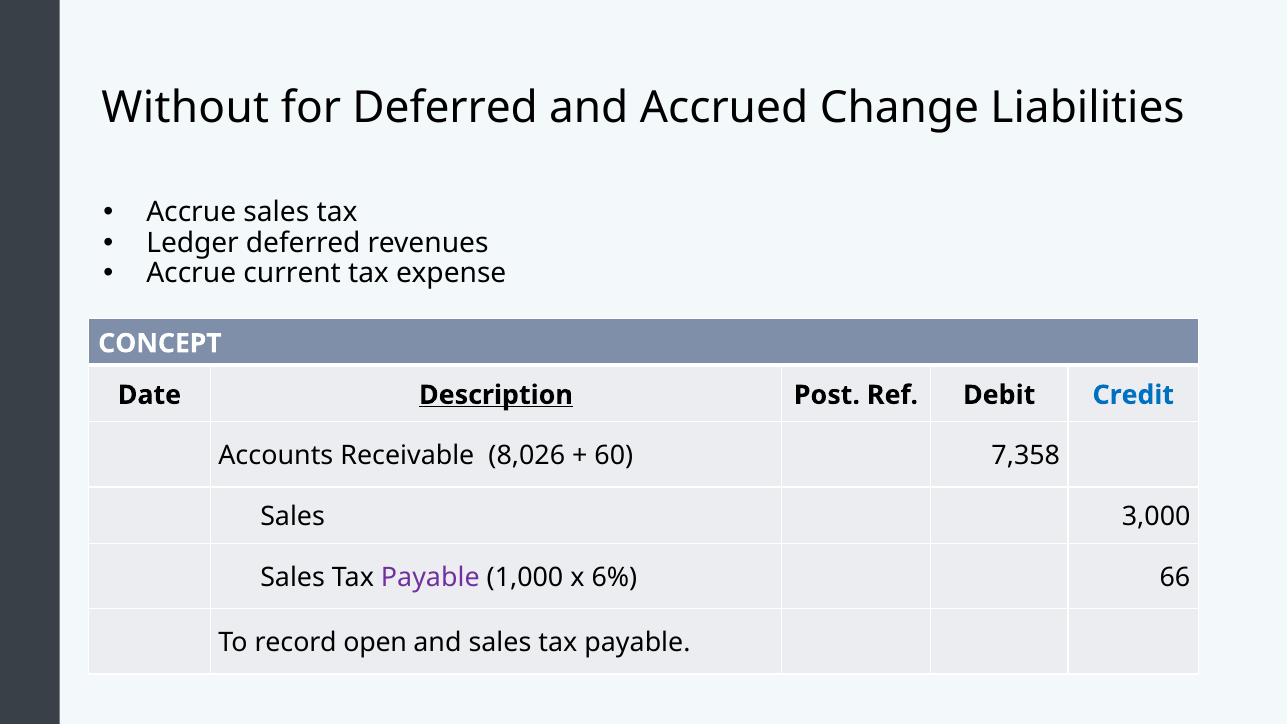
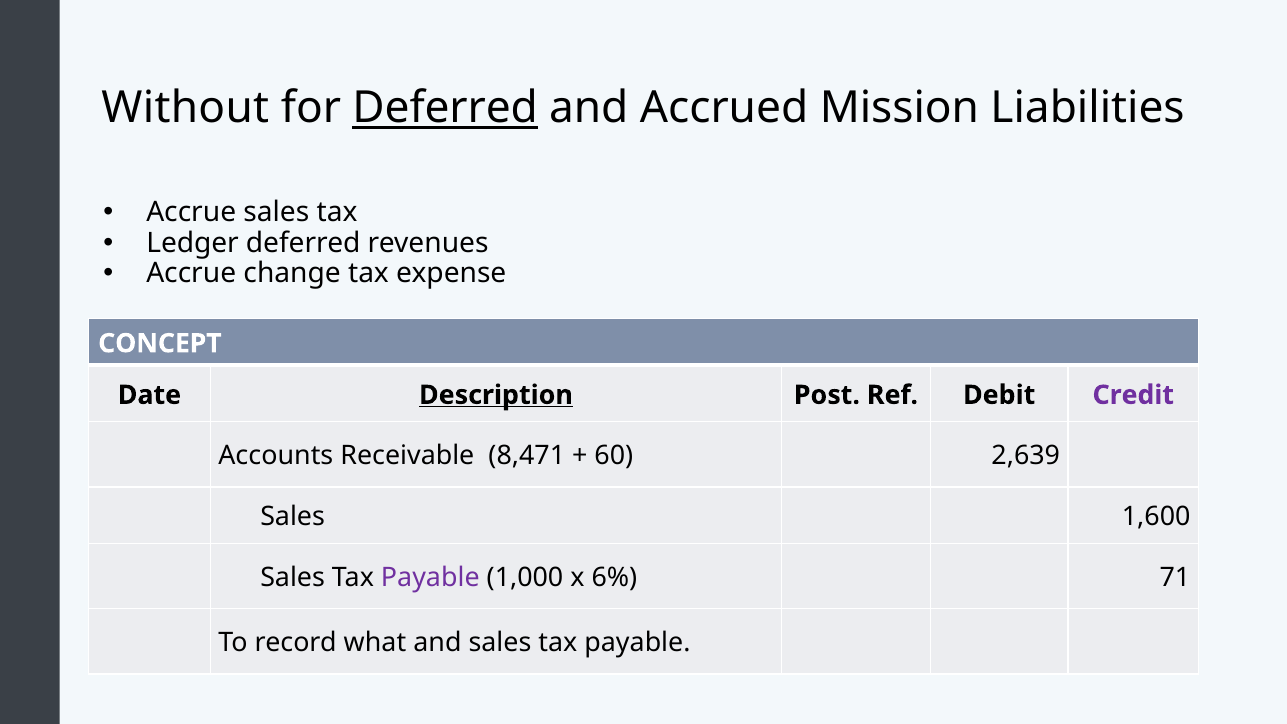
Deferred at (445, 108) underline: none -> present
Change: Change -> Mission
current: current -> change
Credit colour: blue -> purple
8,026: 8,026 -> 8,471
7,358: 7,358 -> 2,639
3,000: 3,000 -> 1,600
66: 66 -> 71
open: open -> what
